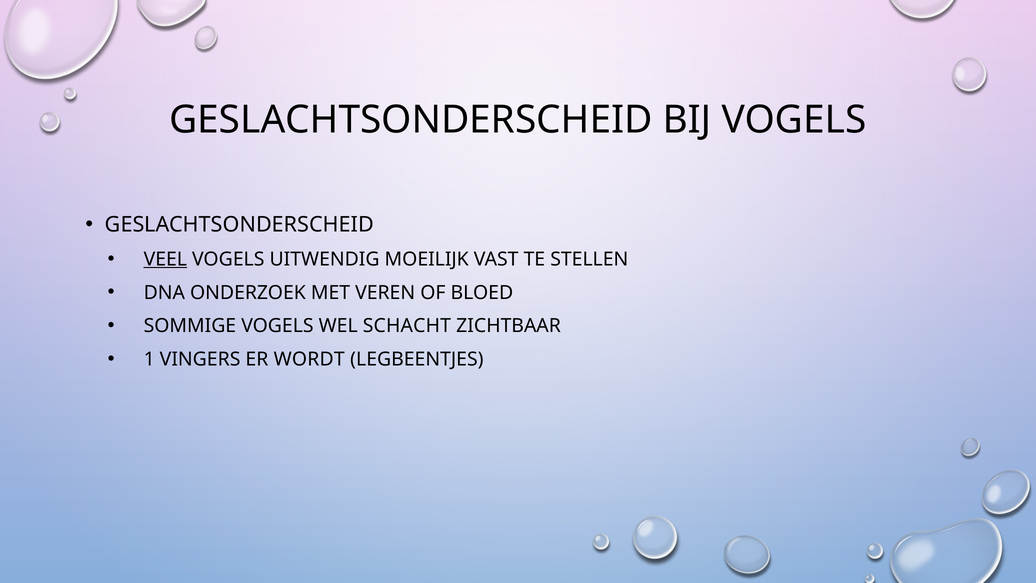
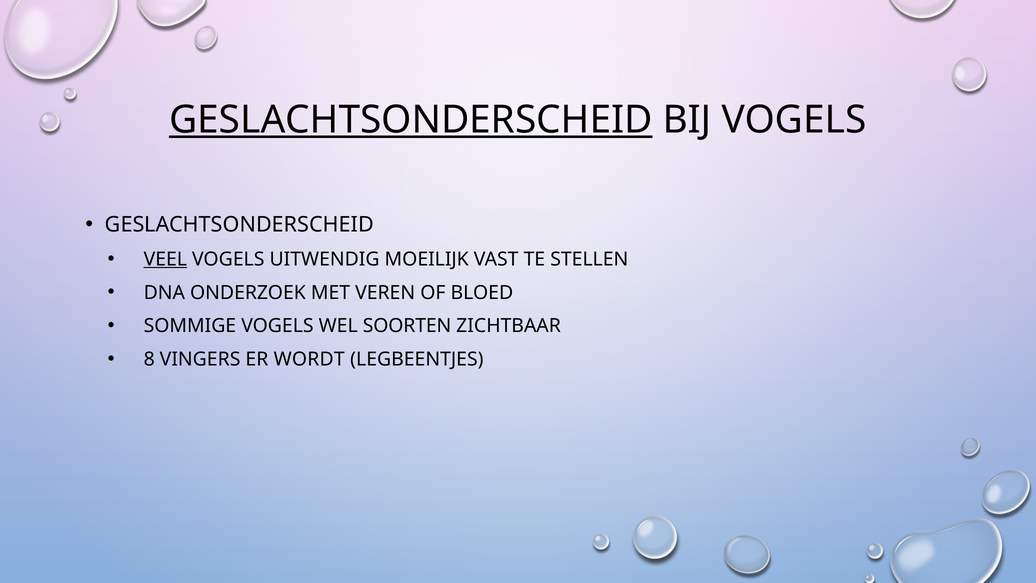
GESLACHTSONDERSCHEID at (411, 120) underline: none -> present
SCHACHT: SCHACHT -> SOORTEN
1: 1 -> 8
